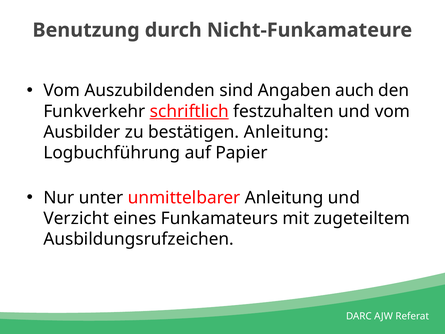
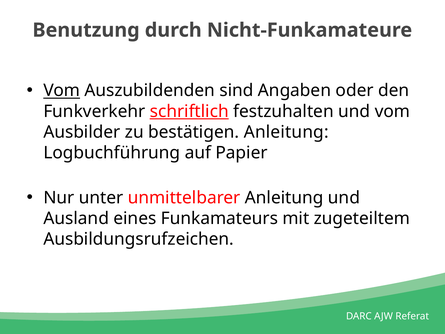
Vom at (62, 91) underline: none -> present
auch: auch -> oder
Verzicht: Verzicht -> Ausland
